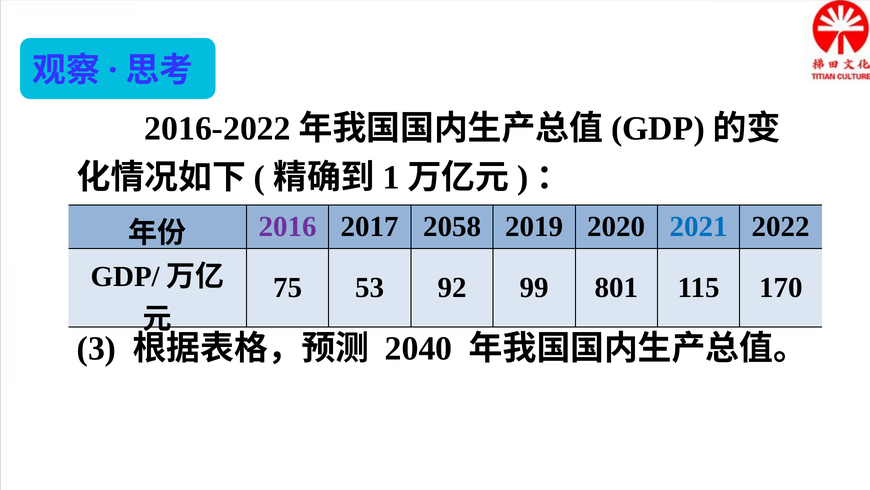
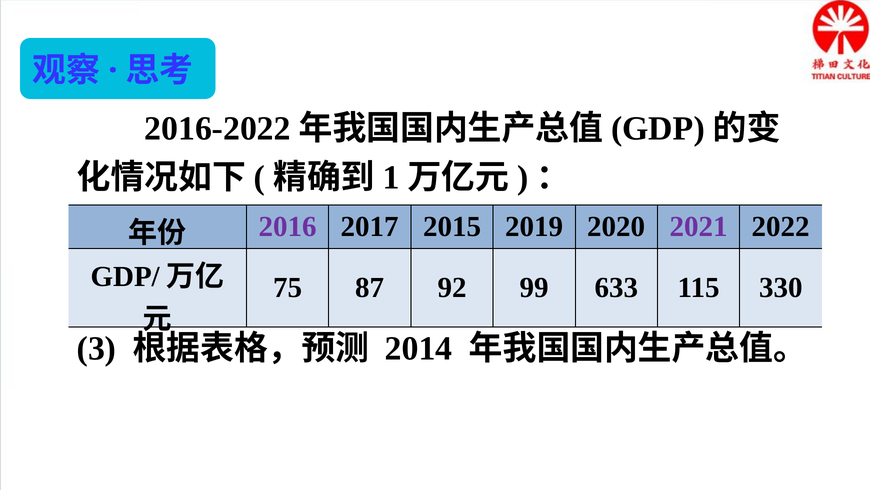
2058: 2058 -> 2015
2021 colour: blue -> purple
53: 53 -> 87
801: 801 -> 633
170: 170 -> 330
2040: 2040 -> 2014
